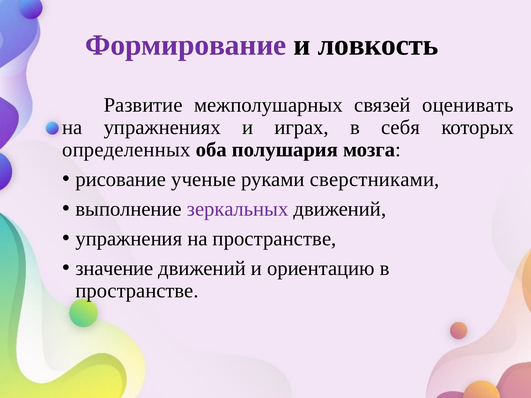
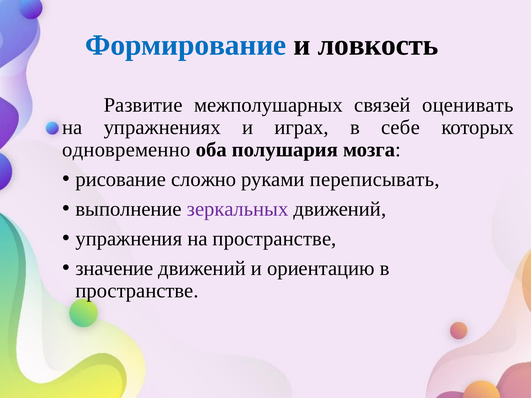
Формирование colour: purple -> blue
себя: себя -> себе
определенных: определенных -> одновременно
ученые: ученые -> сложно
сверстниками: сверстниками -> переписывать
